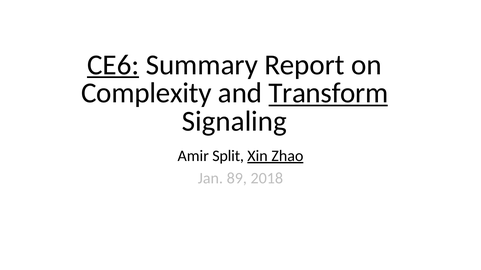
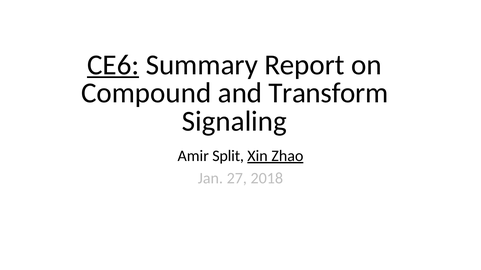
Complexity: Complexity -> Compound
Transform underline: present -> none
89: 89 -> 27
